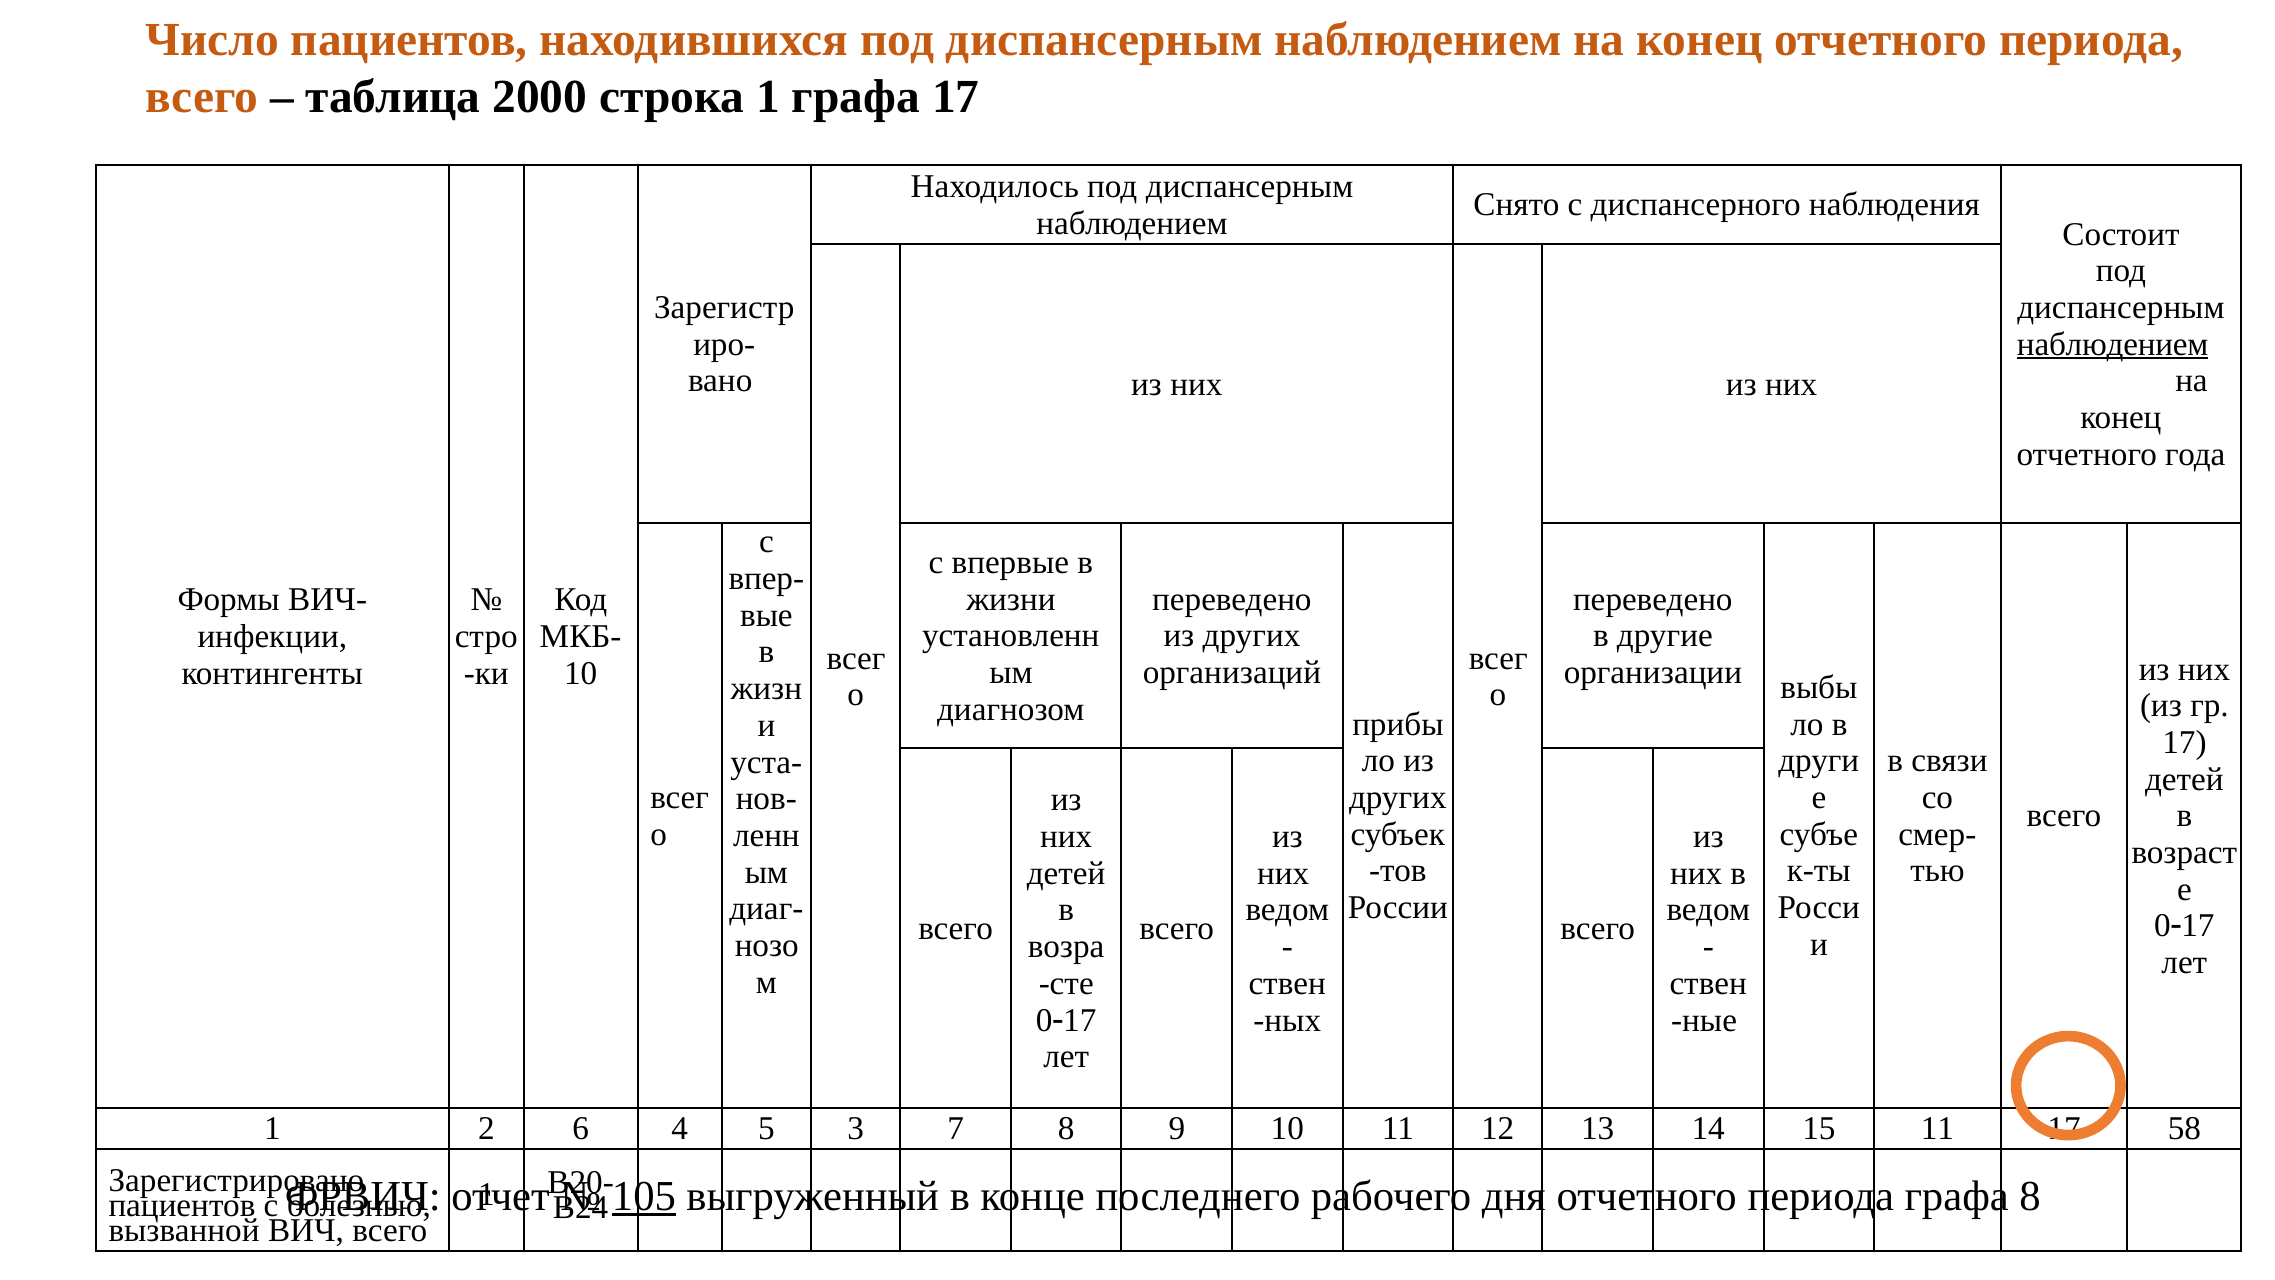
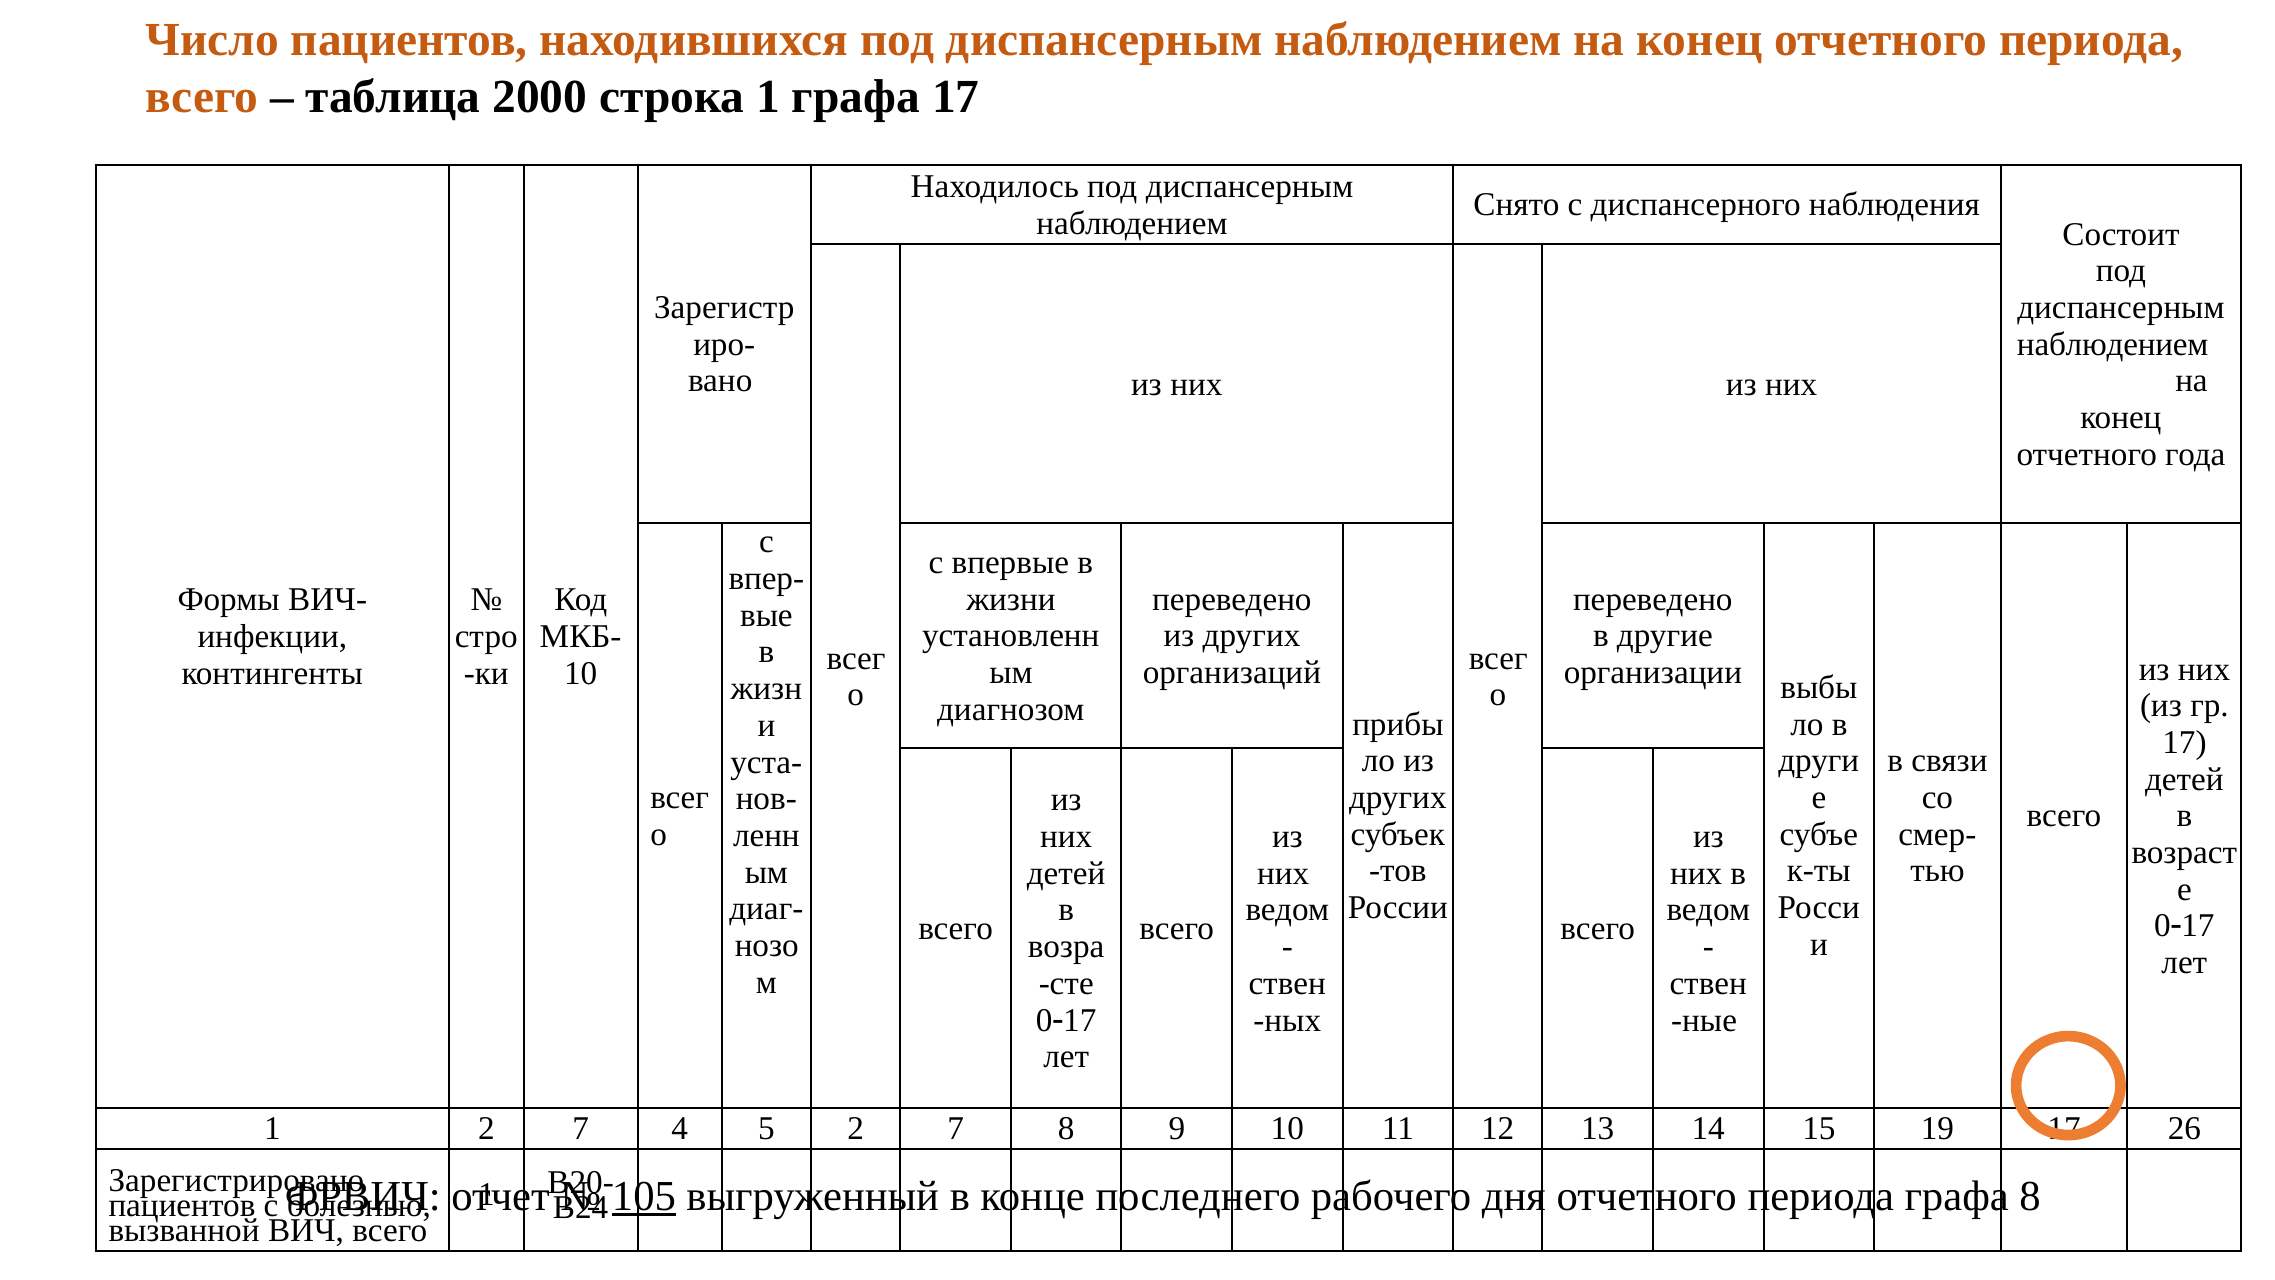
наблюдением at (2113, 344) underline: present -> none
1 2 6: 6 -> 7
5 3: 3 -> 2
15 11: 11 -> 19
58: 58 -> 26
